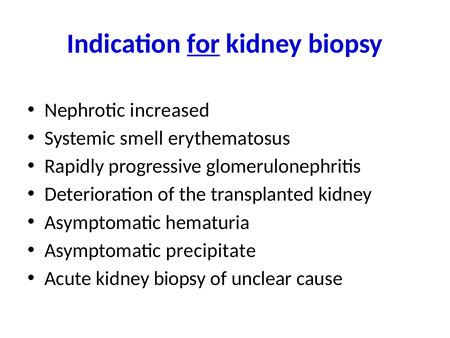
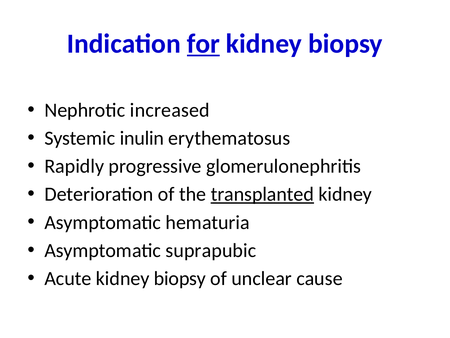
smell: smell -> inulin
transplanted underline: none -> present
precipitate: precipitate -> suprapubic
